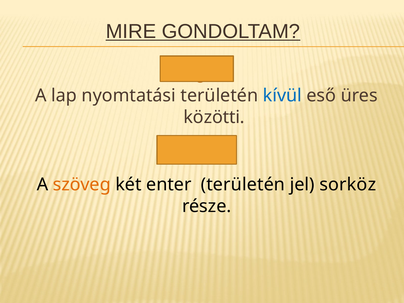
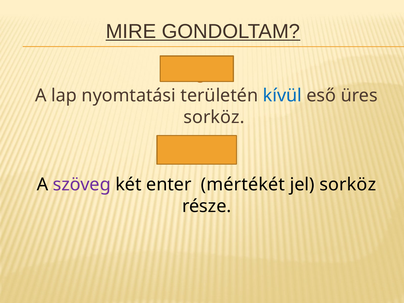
közötti at (214, 117): közötti -> sorköz
szöveg colour: orange -> purple
enter területén: területén -> mértékét
